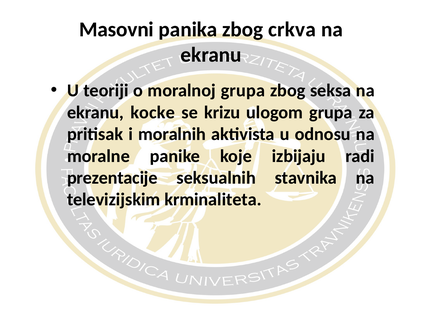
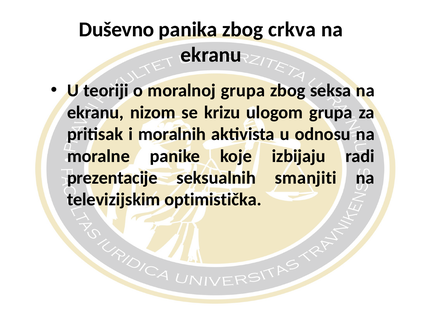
Masovni: Masovni -> Duševno
kocke: kocke -> nizom
stavnika: stavnika -> smanjiti
krminaliteta: krminaliteta -> optimistička
